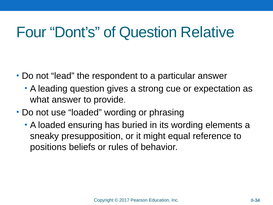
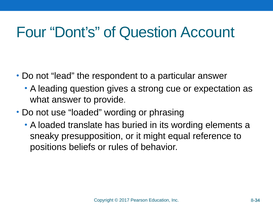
Relative: Relative -> Account
ensuring: ensuring -> translate
